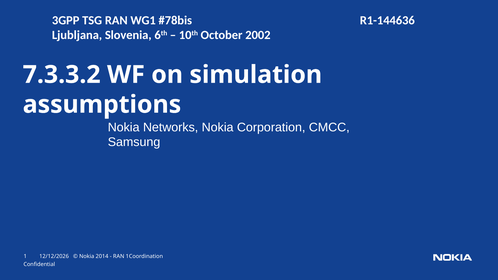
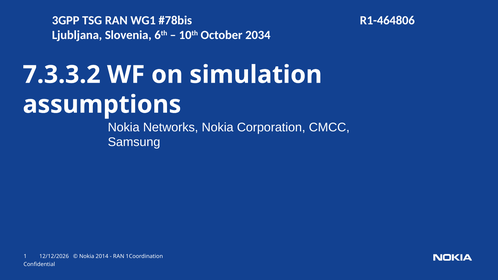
R1-144636: R1-144636 -> R1-464806
2002: 2002 -> 2034
